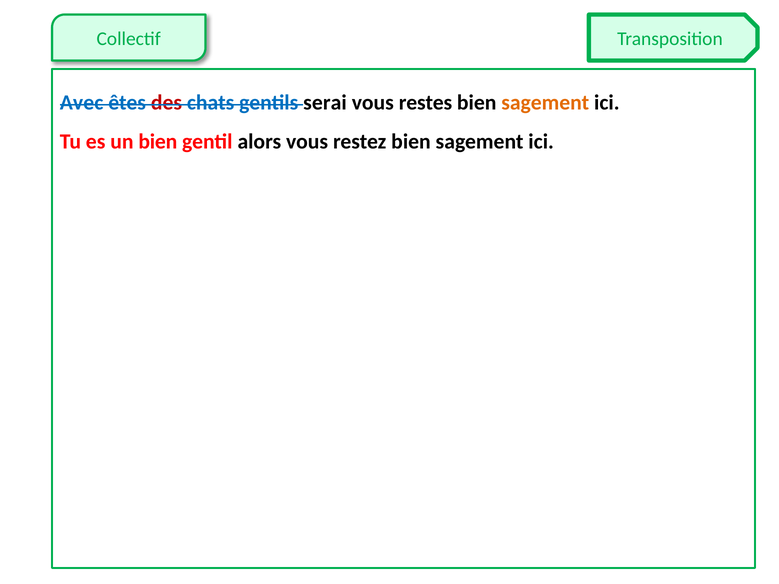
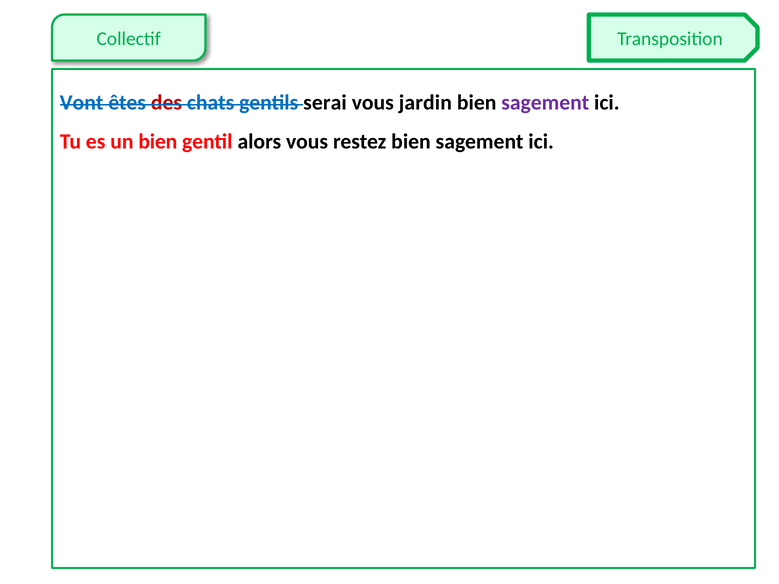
Avec: Avec -> Vont
restes: restes -> jardin
sagement at (545, 103) colour: orange -> purple
